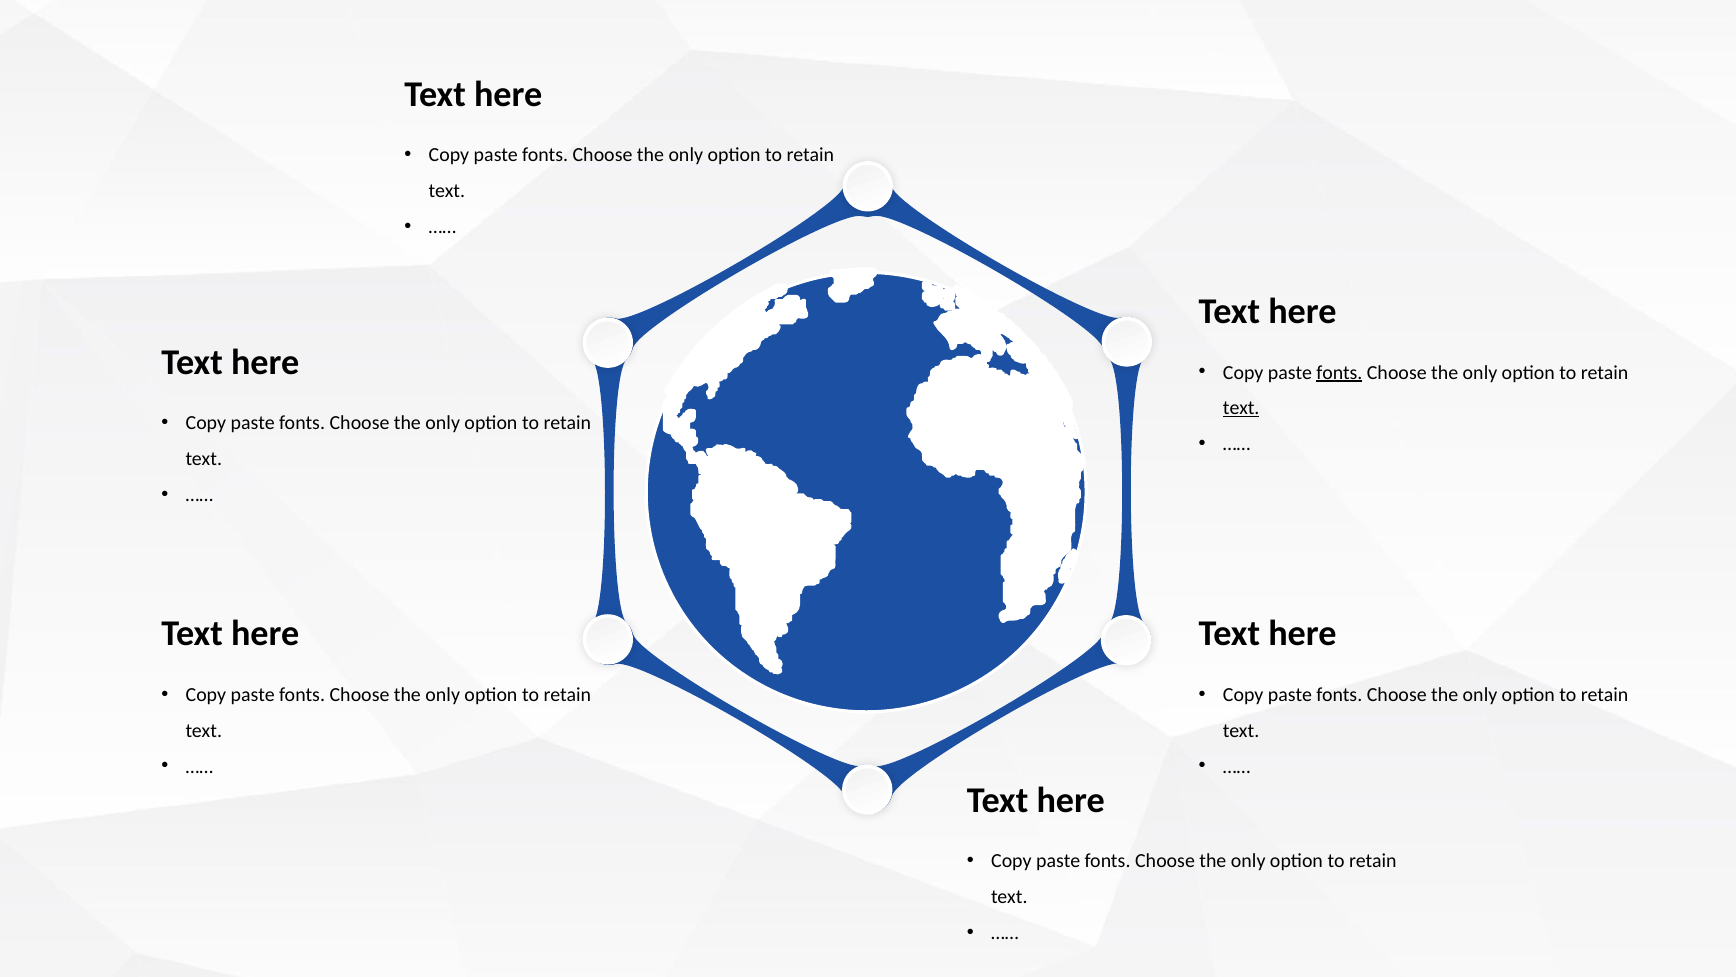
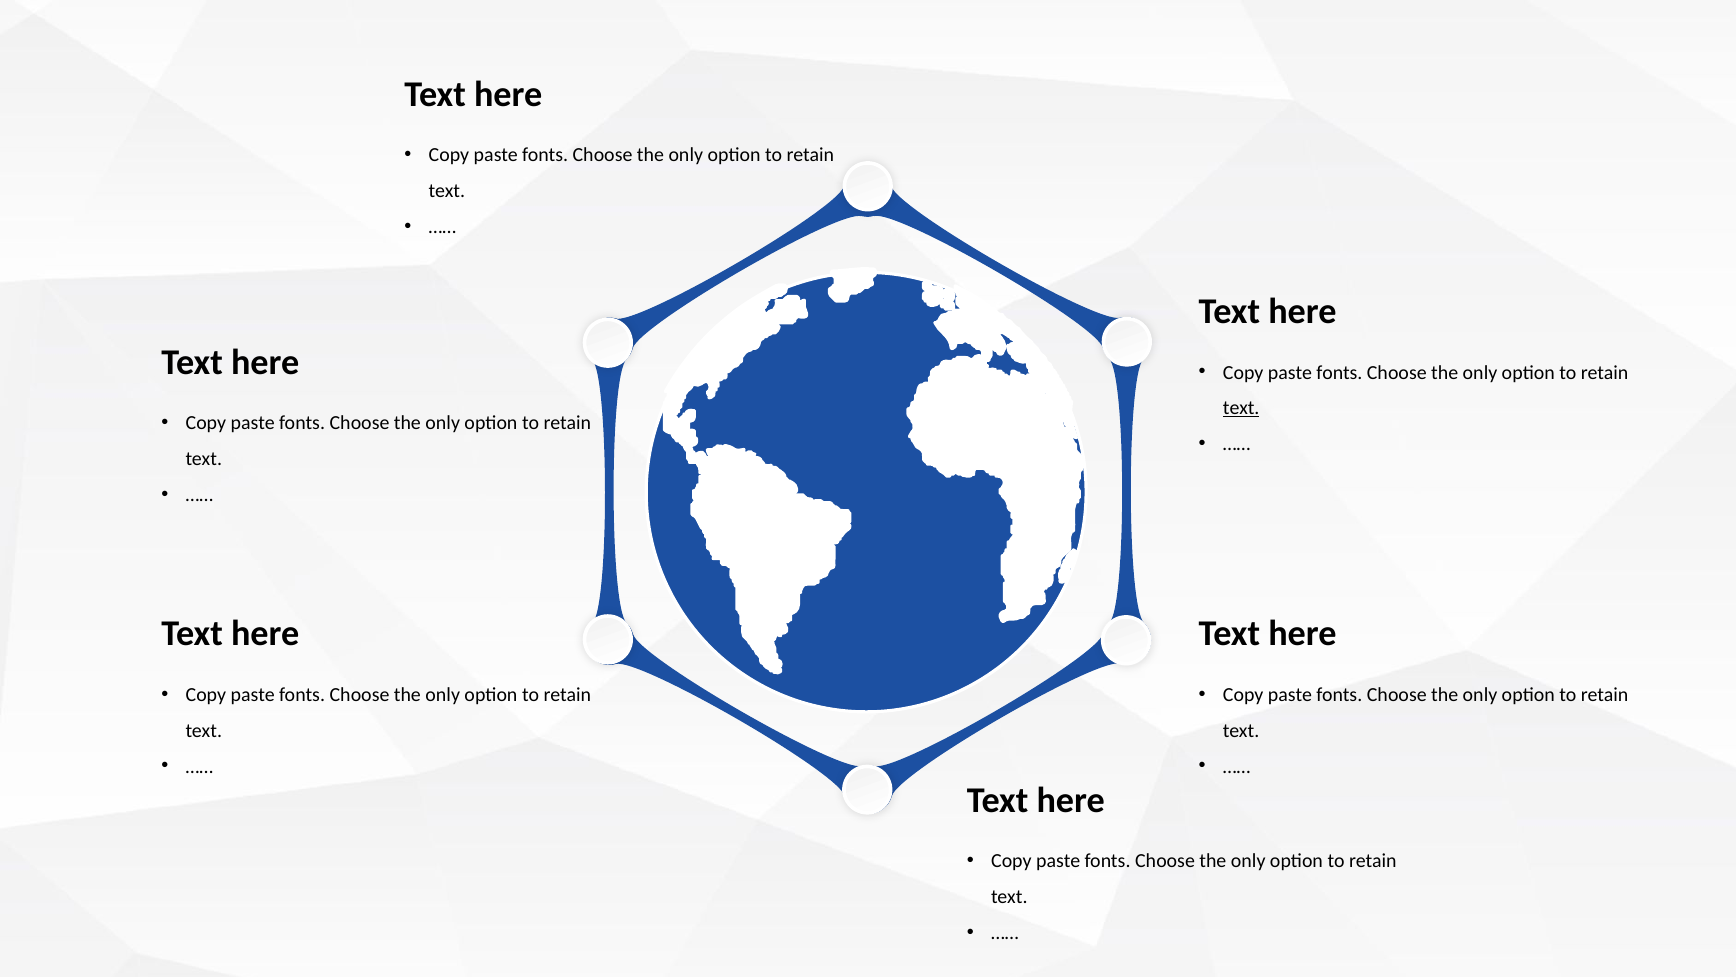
fonts at (1339, 372) underline: present -> none
